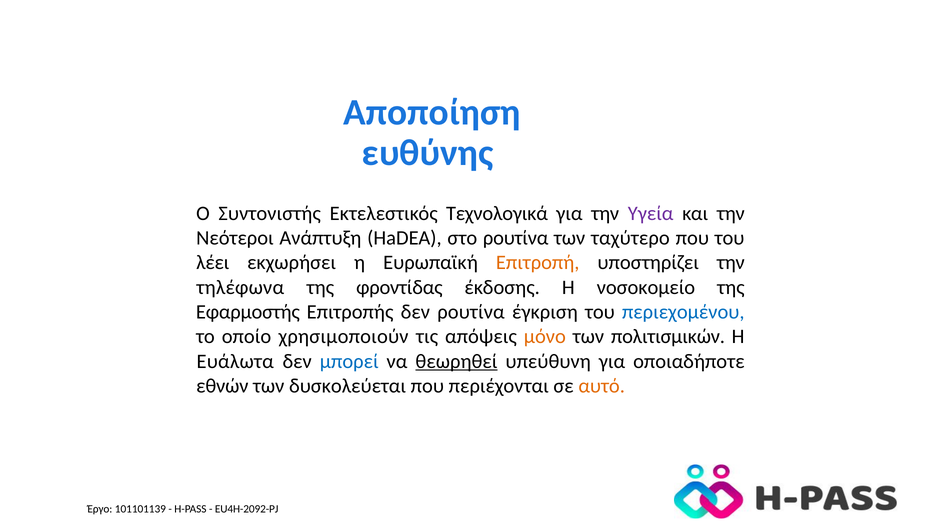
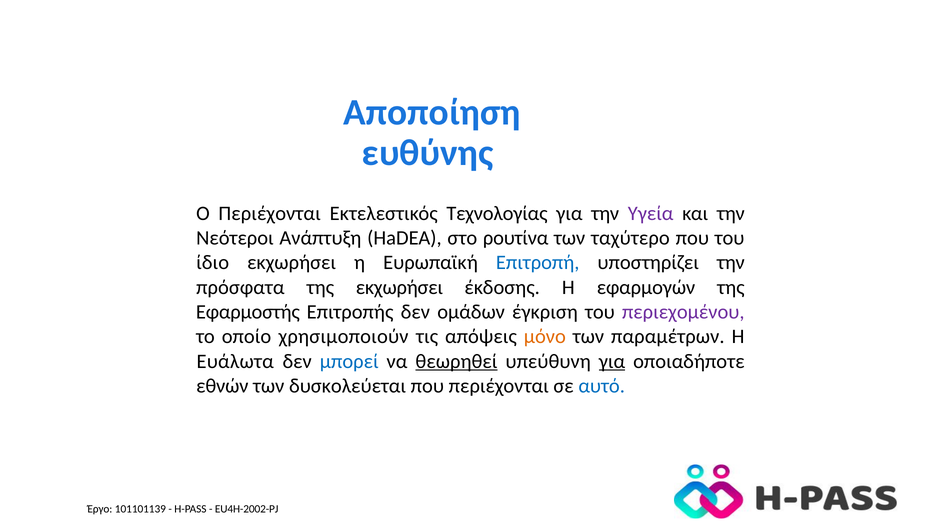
Ο Συντονιστής: Συντονιστής -> Περιέχονται
Τεχνολογικά: Τεχνολογικά -> Τεχνολογίας
λέει: λέει -> ίδιο
Επιτροπή colour: orange -> blue
τηλέφωνα: τηλέφωνα -> πρόσφατα
της φροντίδας: φροντίδας -> εκχωρήσει
νοσοκομείο: νοσοκομείο -> εφαρμογών
δεν ρουτίνα: ρουτίνα -> ομάδων
περιεχομένου colour: blue -> purple
πολιτισμικών: πολιτισμικών -> παραμέτρων
για at (612, 361) underline: none -> present
αυτό colour: orange -> blue
EU4H-2092-PJ: EU4H-2092-PJ -> EU4H-2002-PJ
